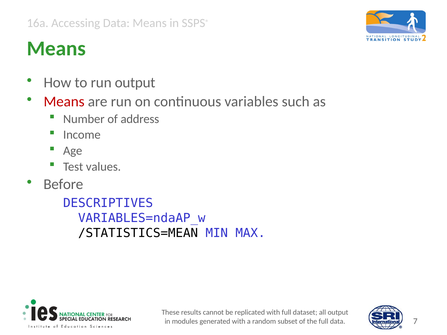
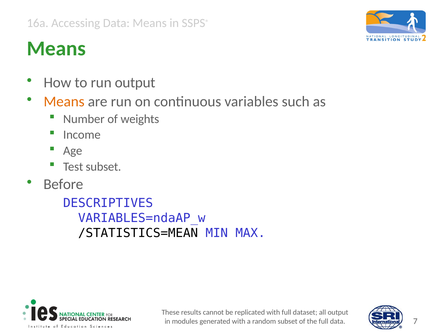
Means at (64, 102) colour: red -> orange
address: address -> weights
Test values: values -> subset
